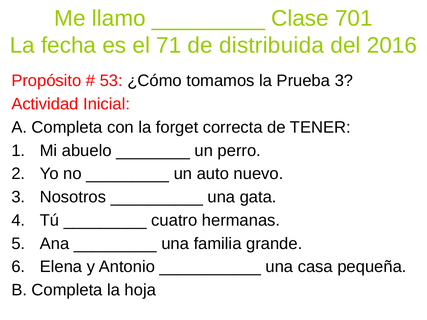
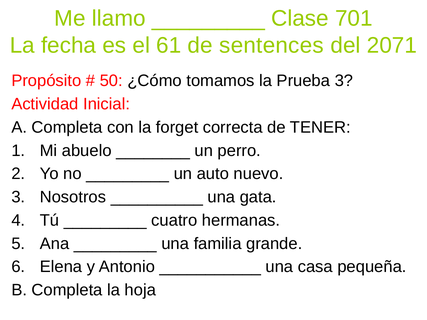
71: 71 -> 61
distribuida: distribuida -> sentences
2016: 2016 -> 2071
53: 53 -> 50
